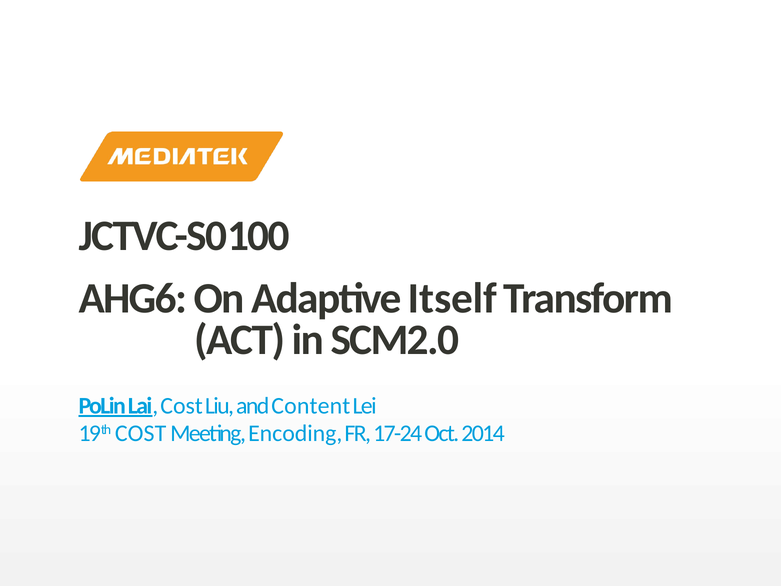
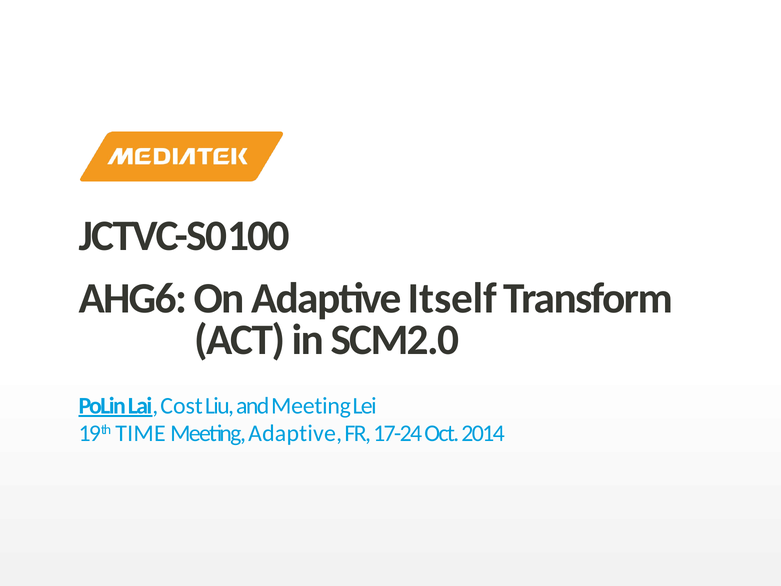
and Content: Content -> Meeting
19th COST: COST -> TIME
Meeting Encoding: Encoding -> Adaptive
